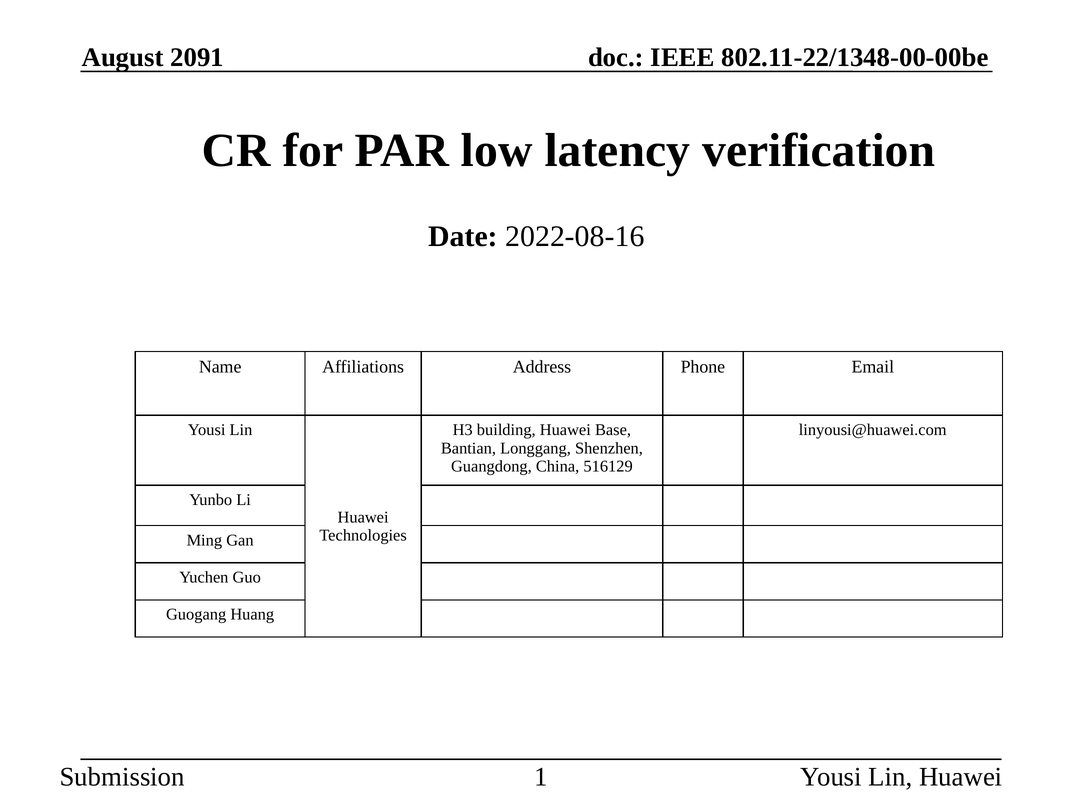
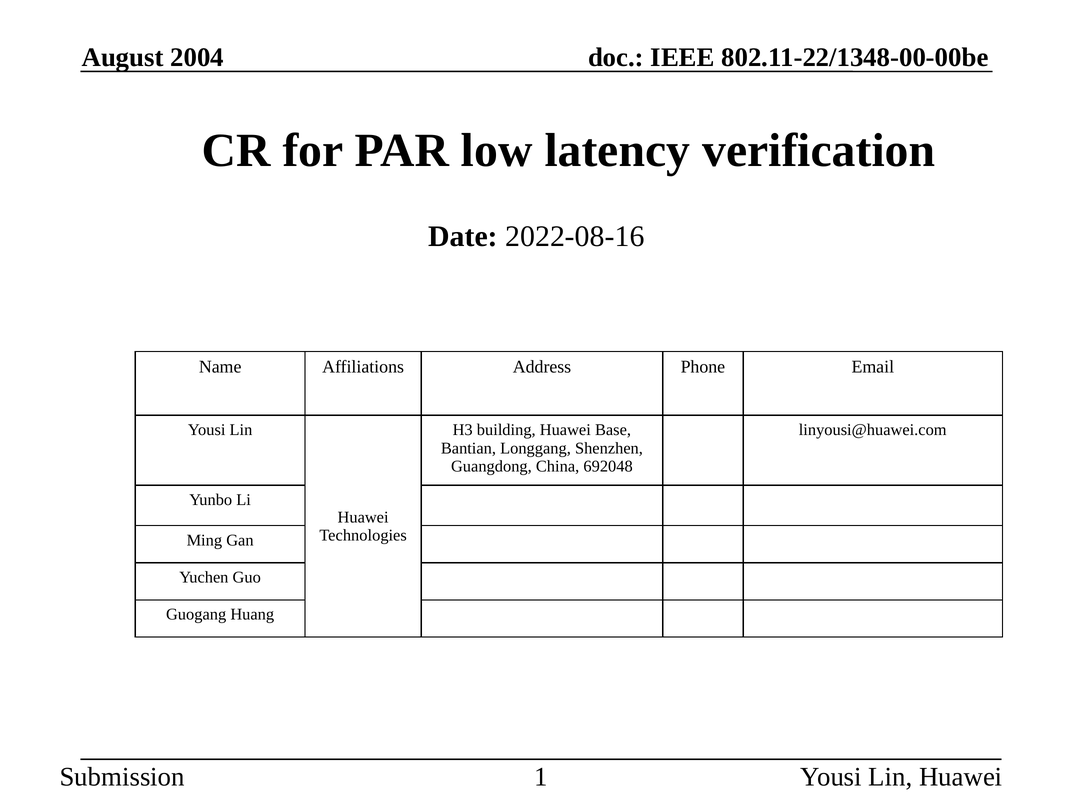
2091: 2091 -> 2004
516129: 516129 -> 692048
